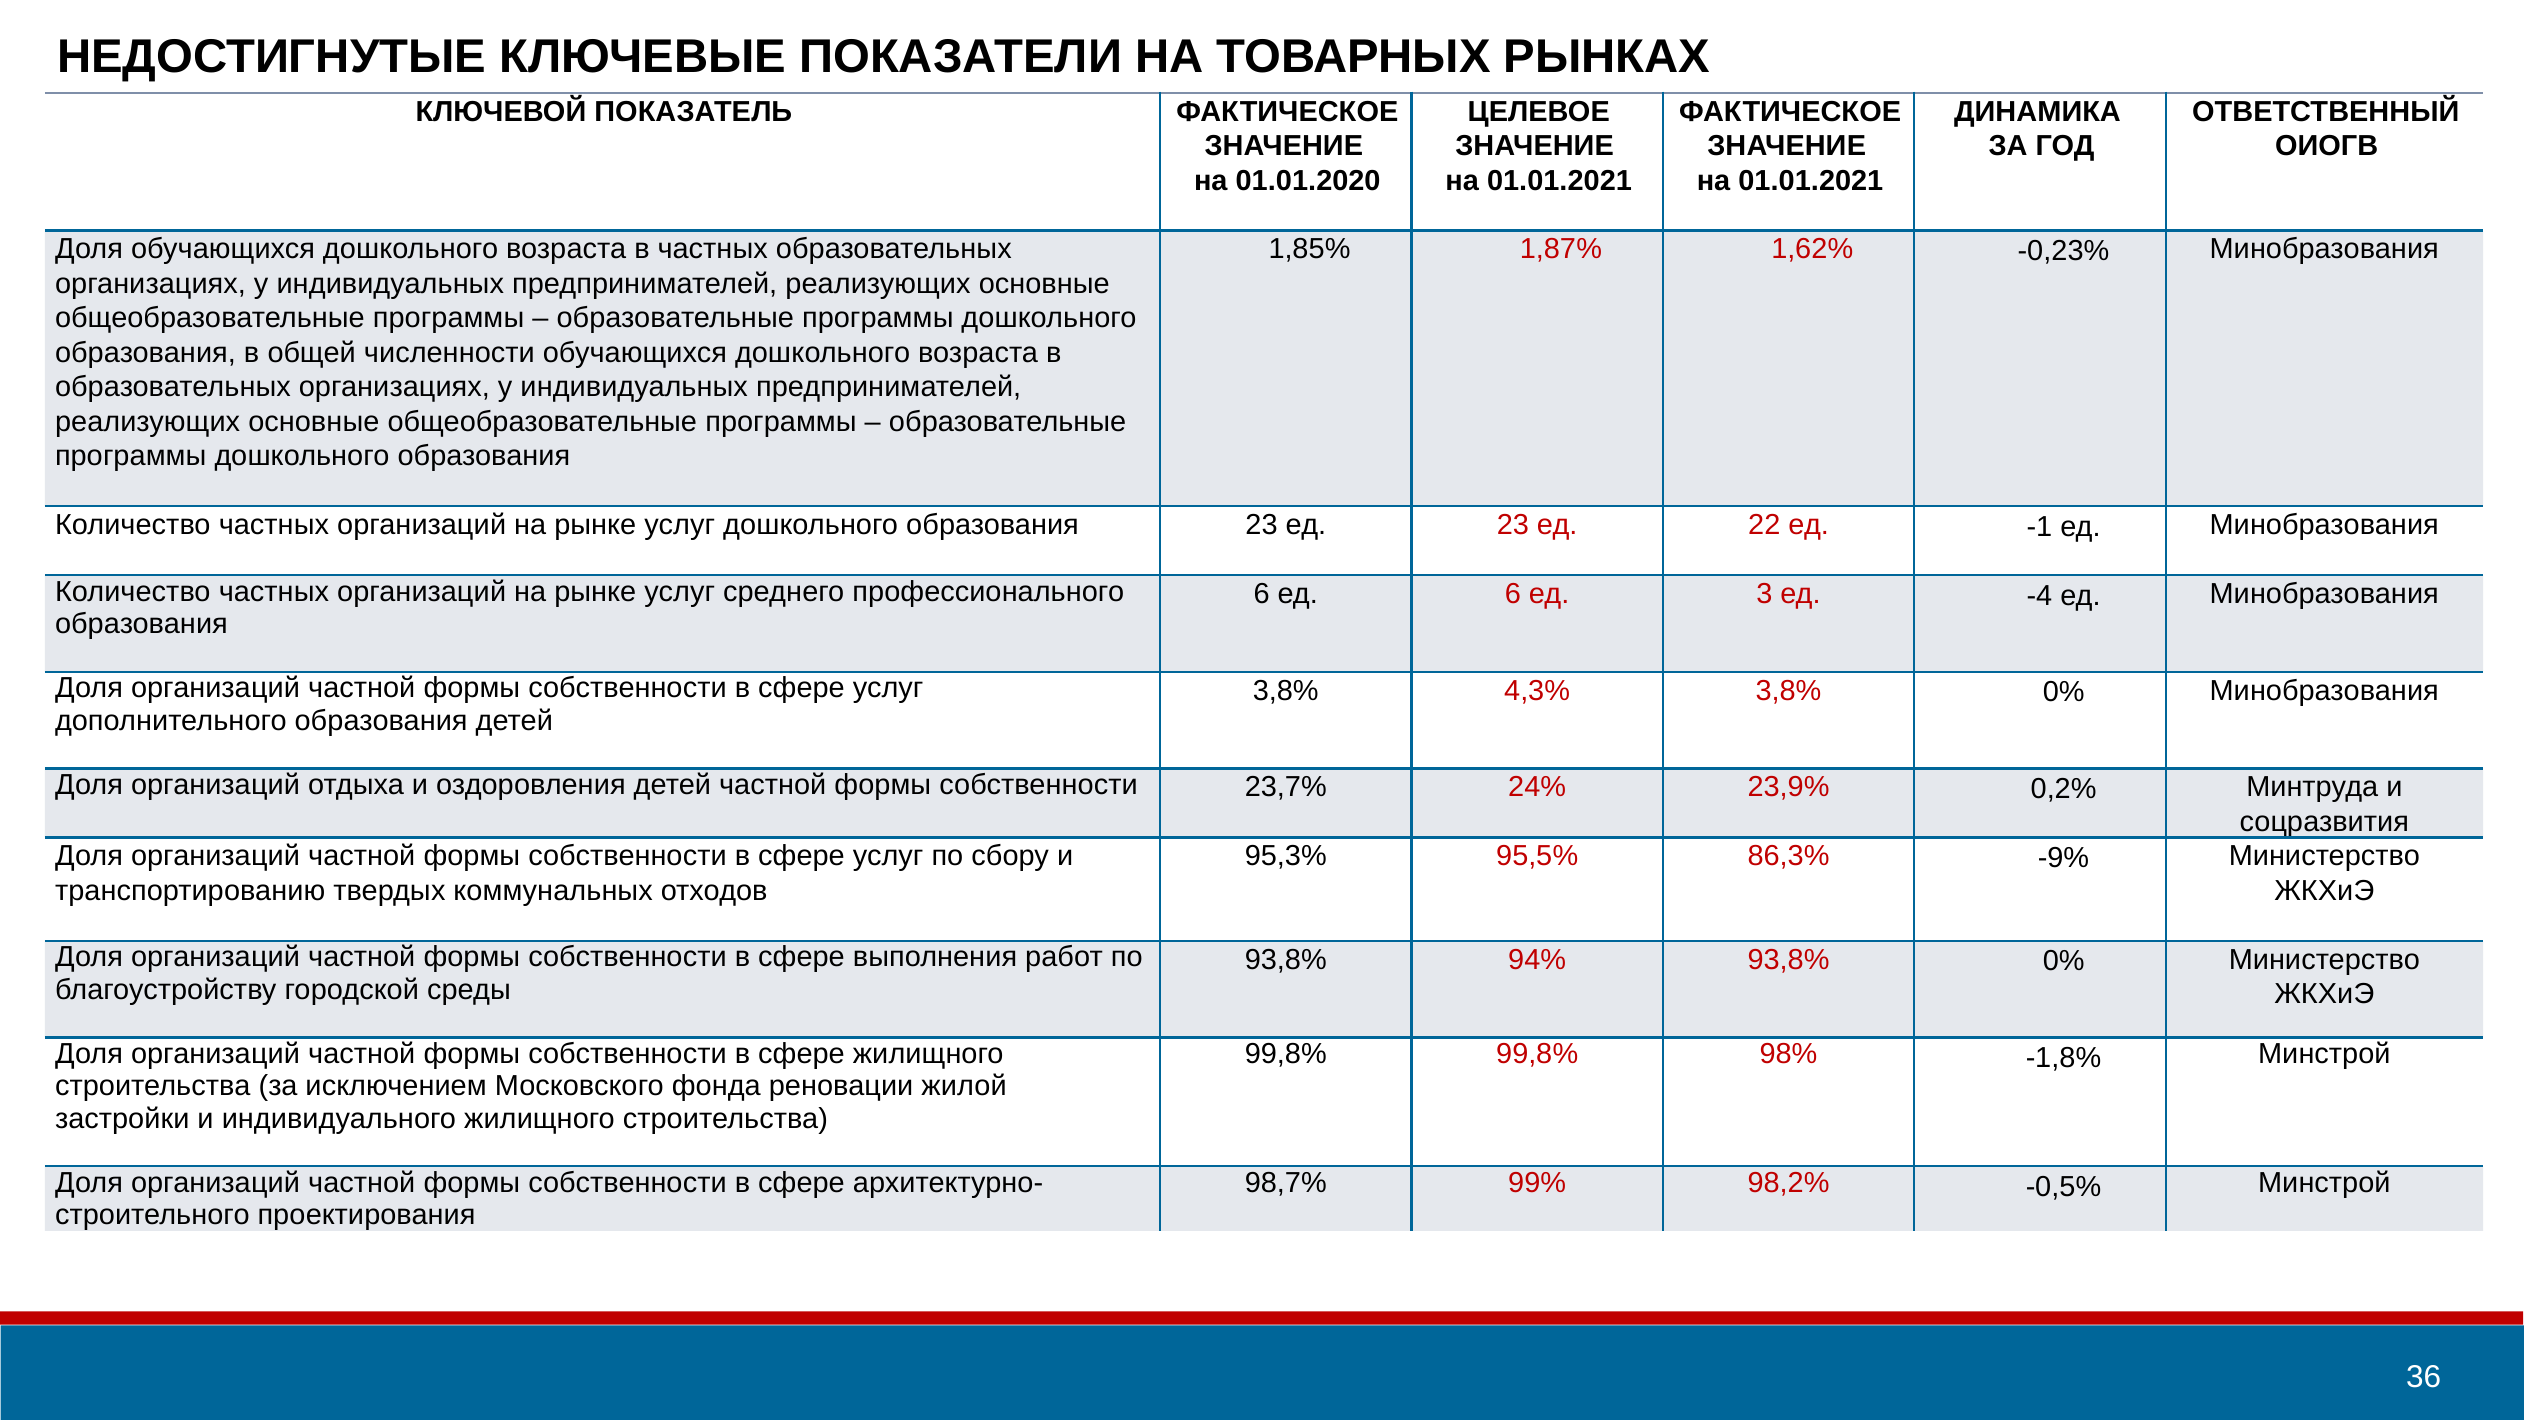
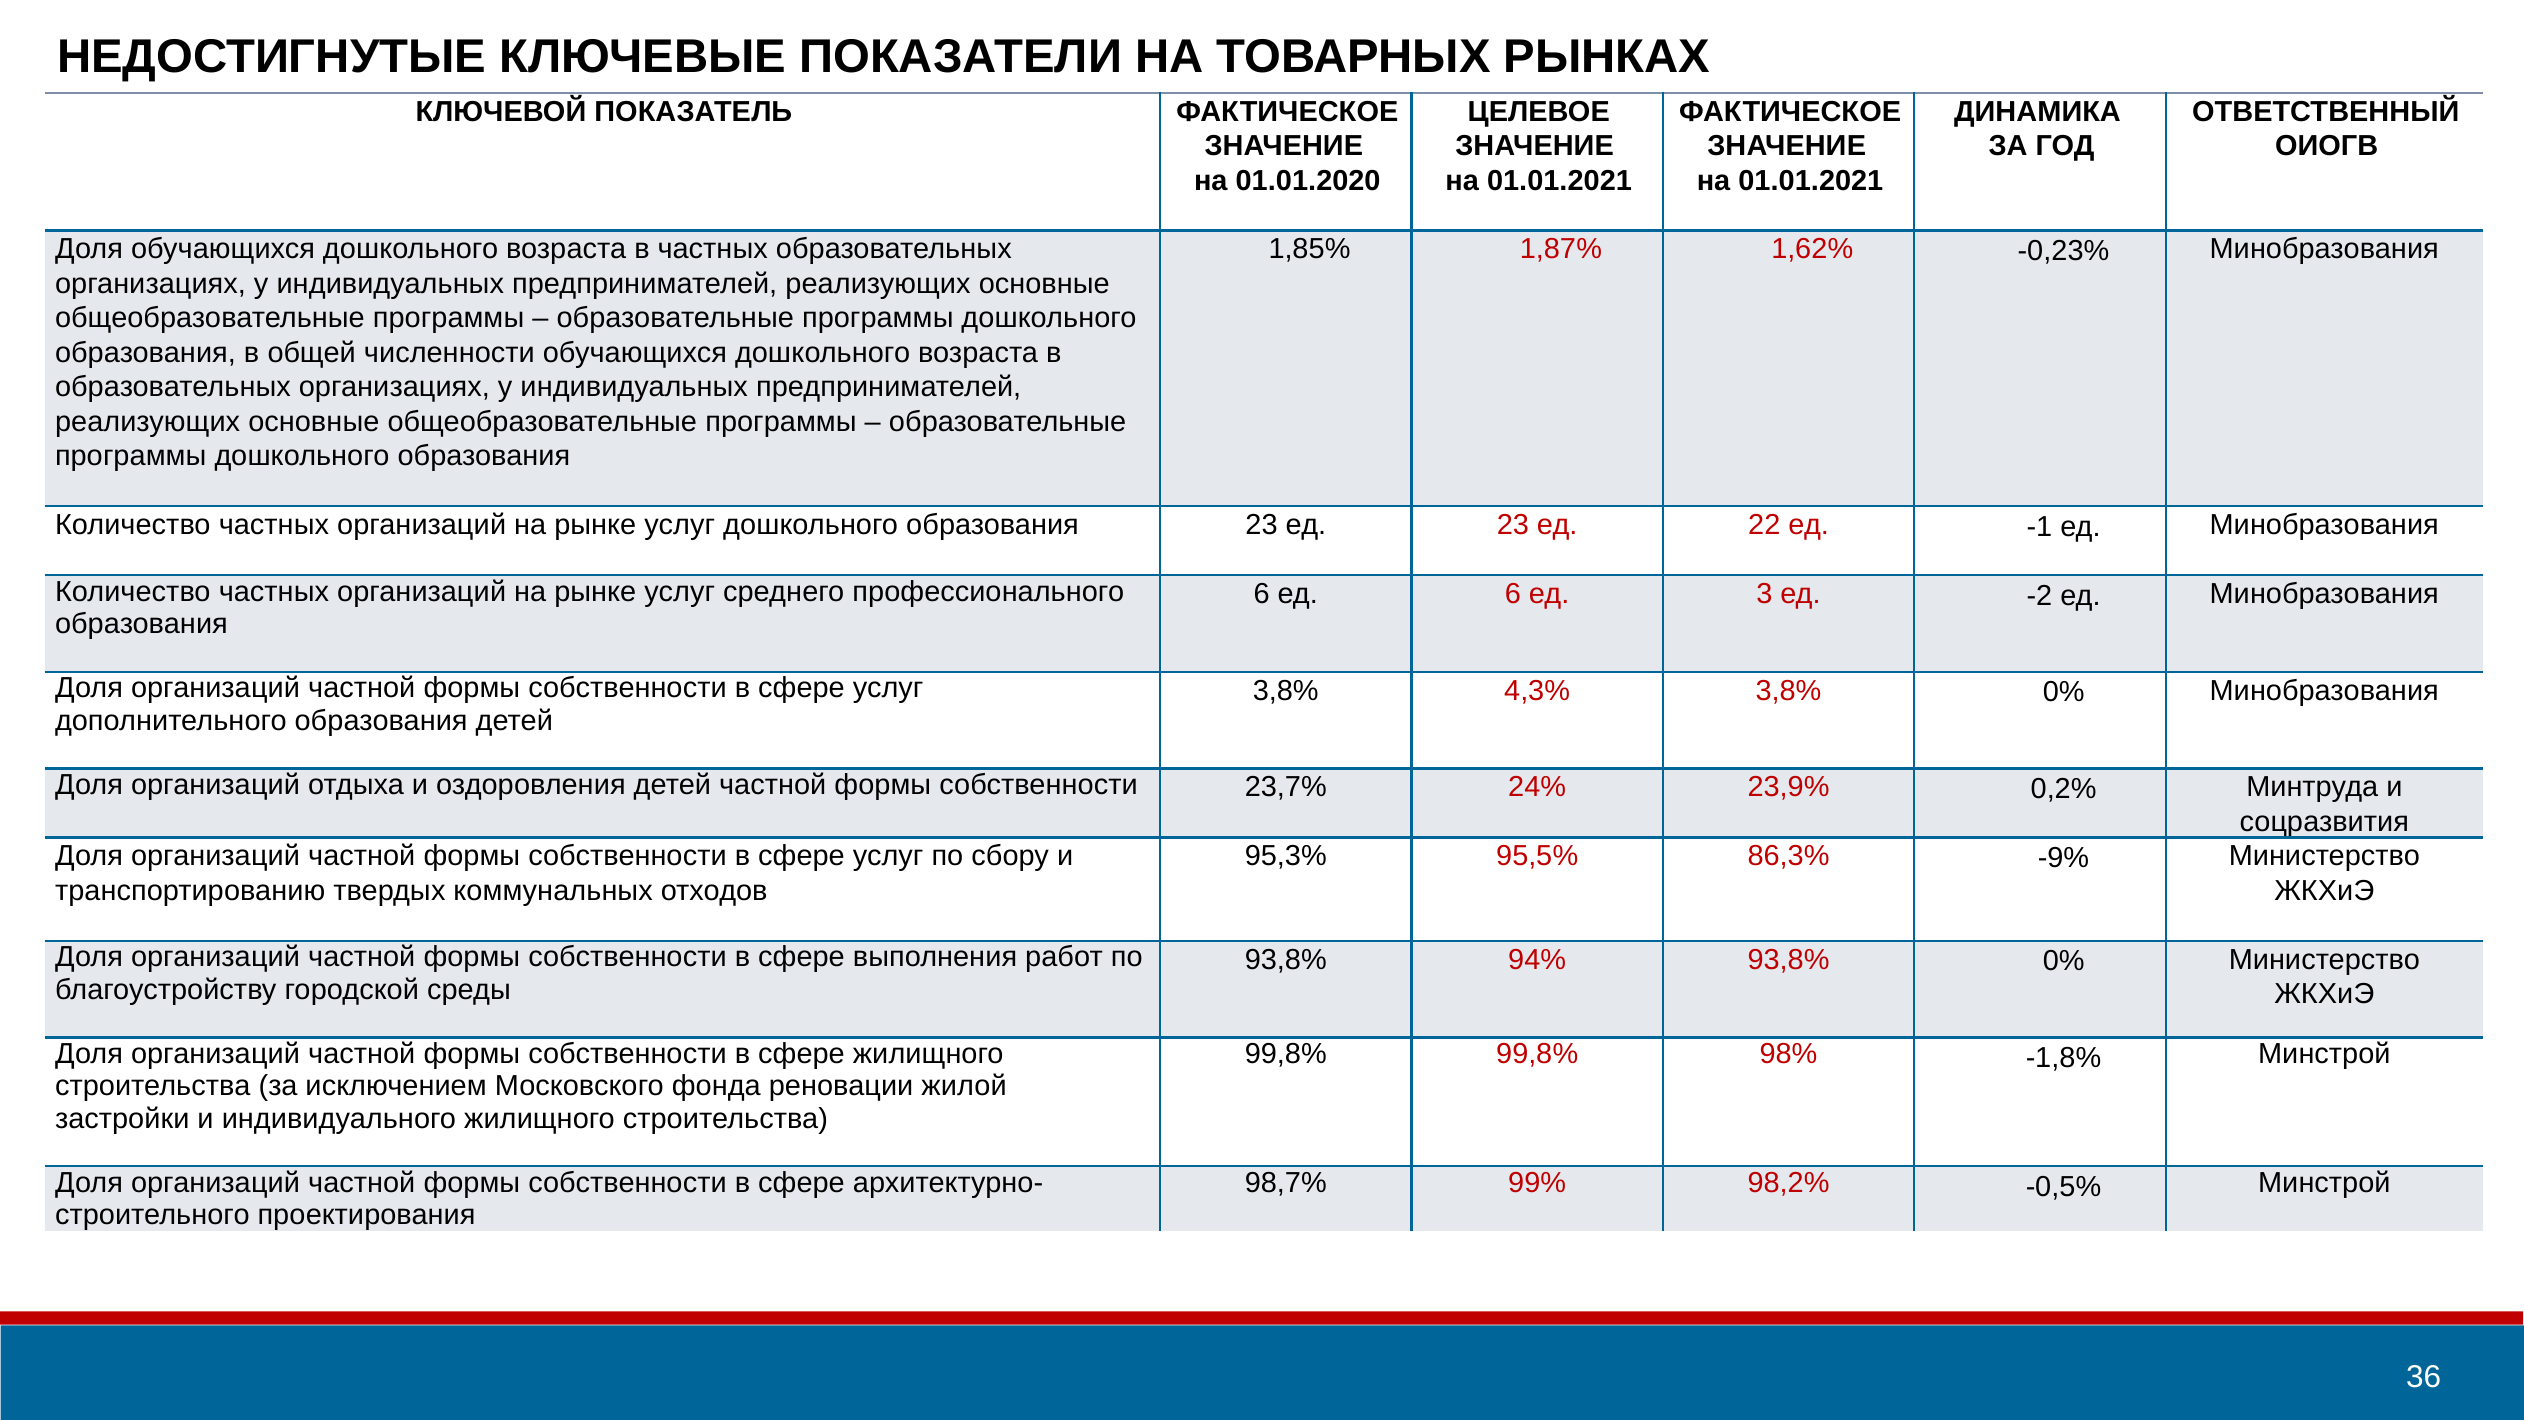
-4: -4 -> -2
